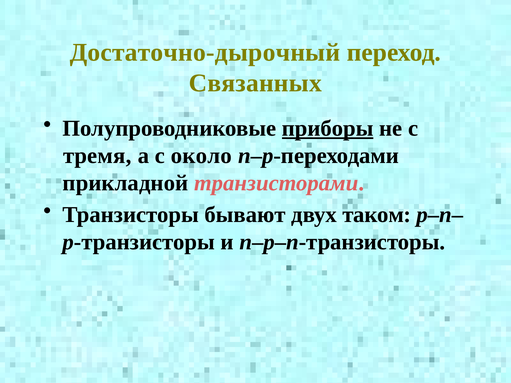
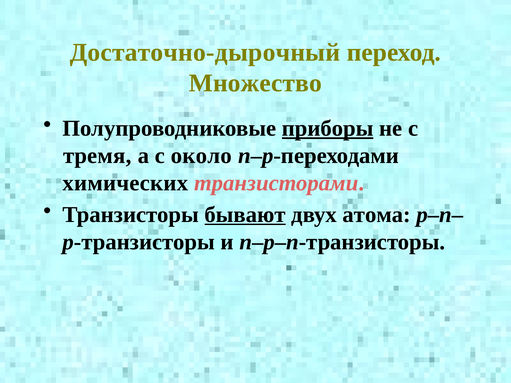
Связанных: Связанных -> Множество
прикладной: прикладной -> химических
бывают underline: none -> present
таком: таком -> атома
